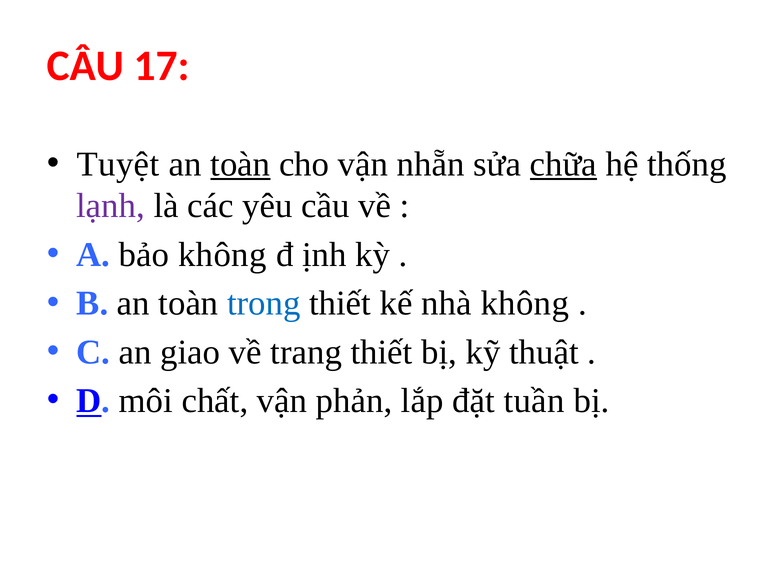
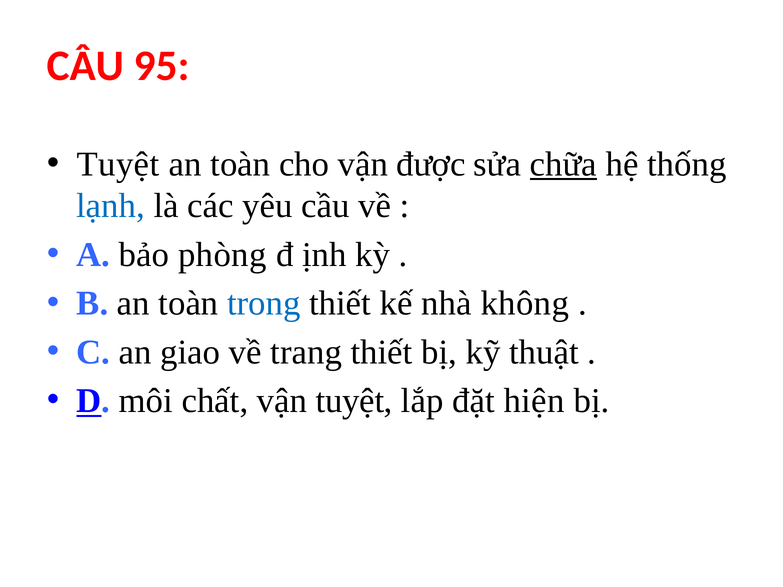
17: 17 -> 95
toàn at (240, 164) underline: present -> none
nhẵn: nhẵn -> được
lạnh colour: purple -> blue
bảo không: không -> phòng
vận phản: phản -> tuyệt
tuần: tuần -> hiện
